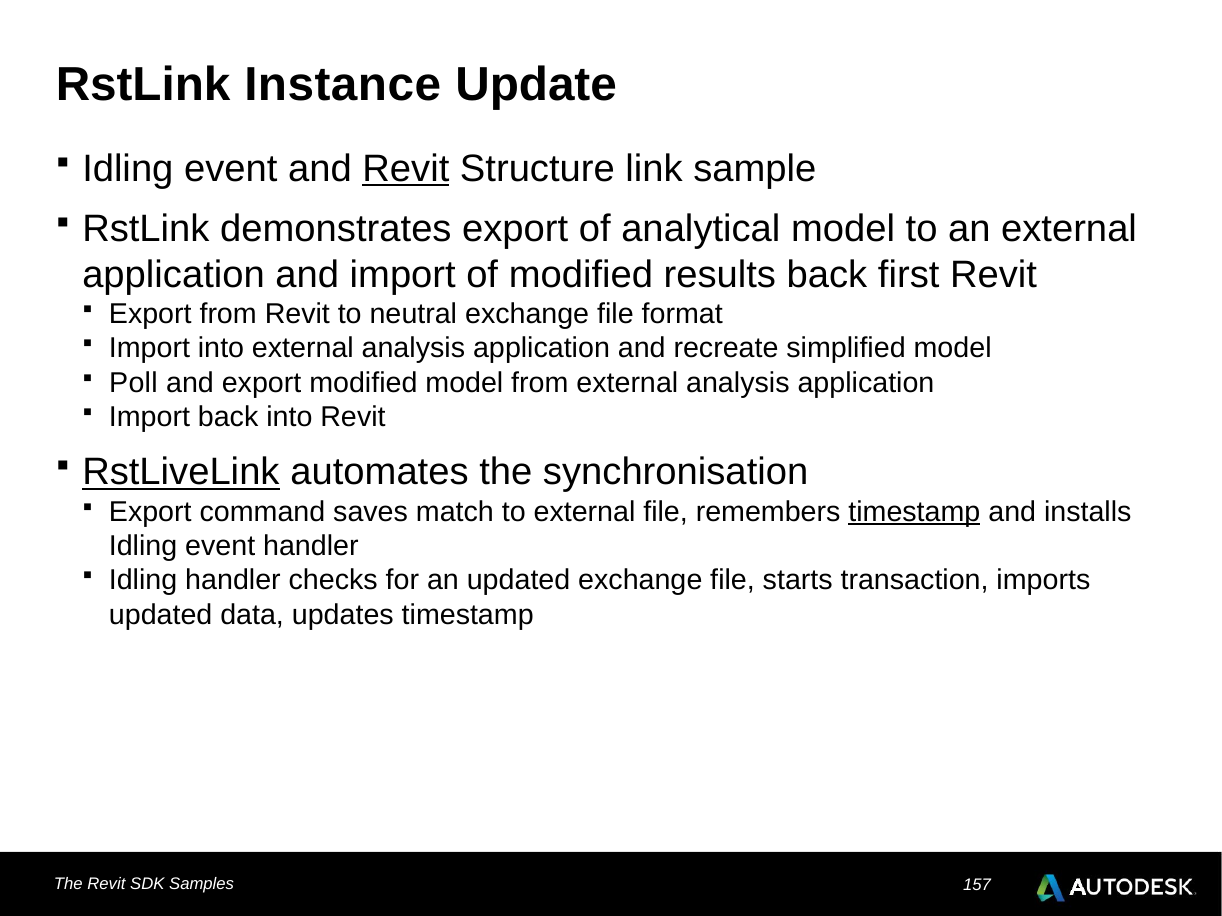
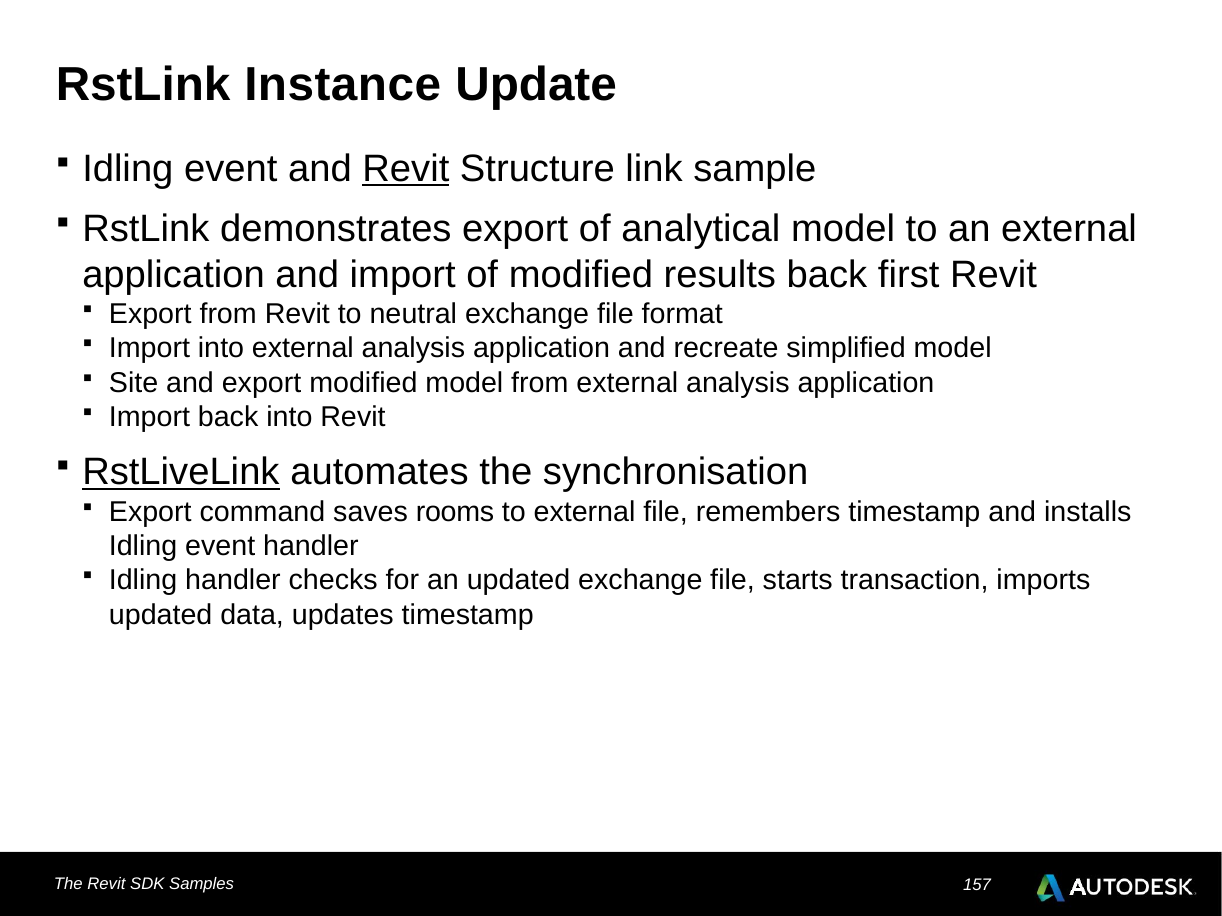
Poll: Poll -> Site
match: match -> rooms
timestamp at (914, 512) underline: present -> none
